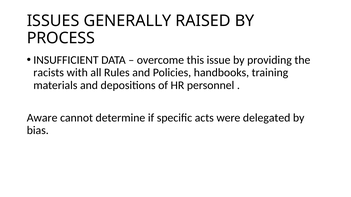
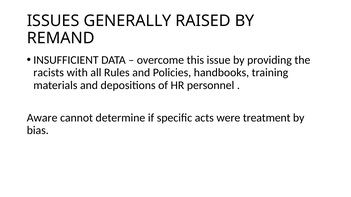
PROCESS: PROCESS -> REMAND
delegated: delegated -> treatment
